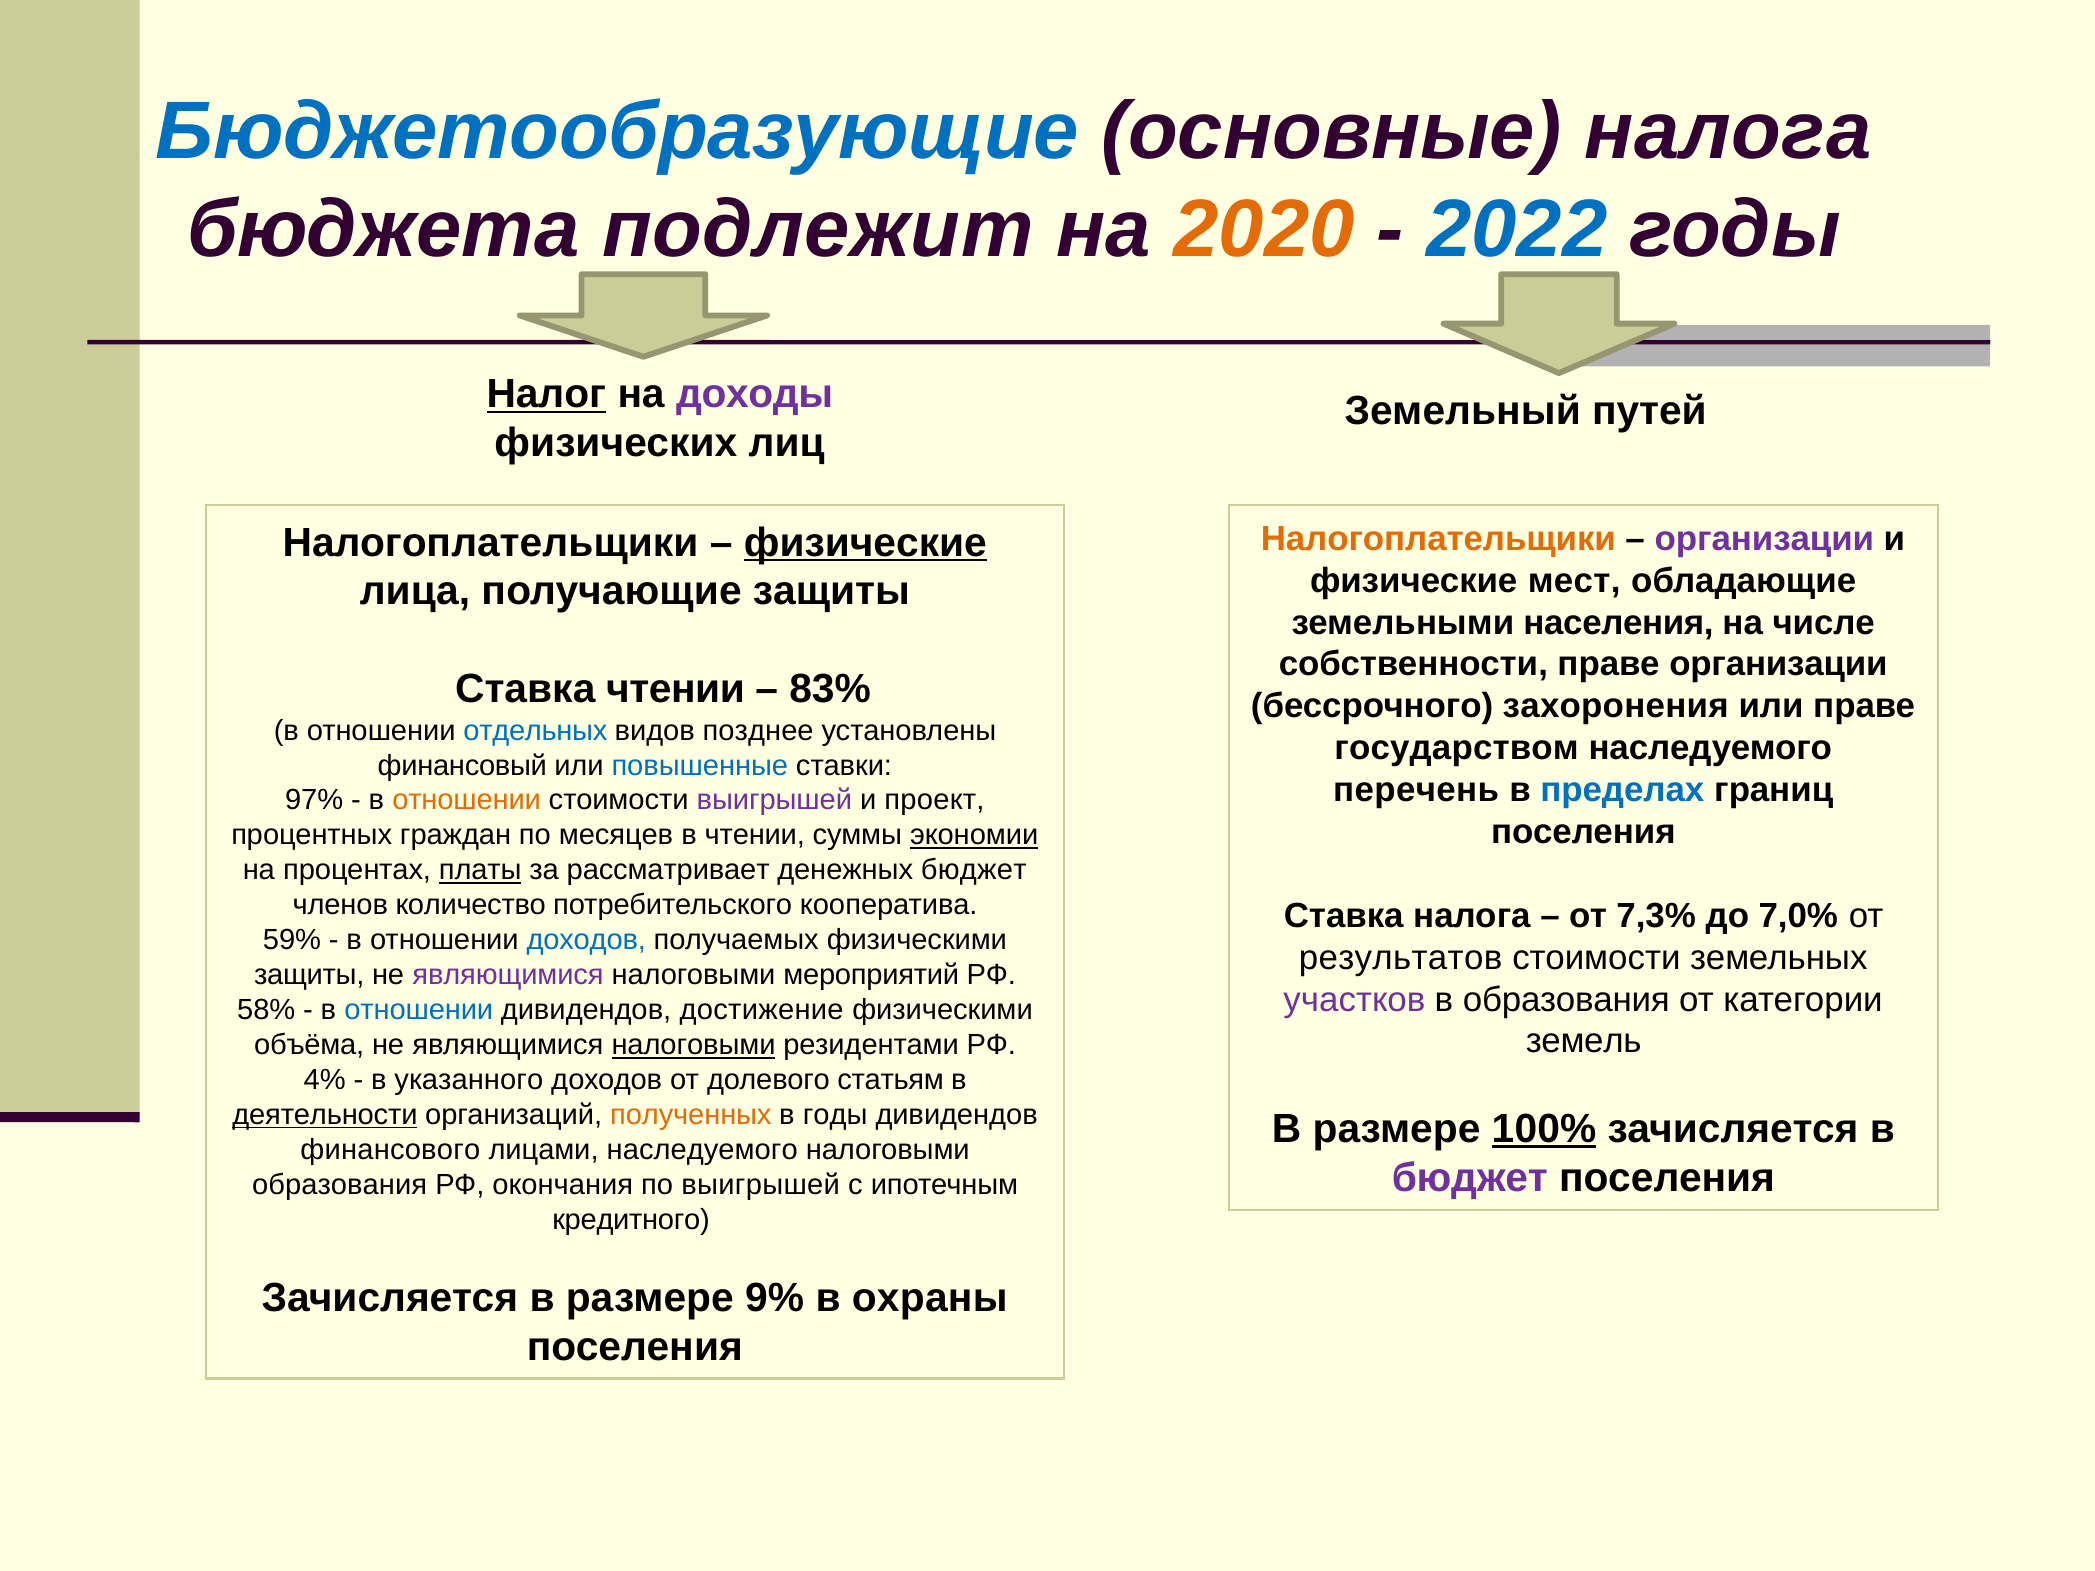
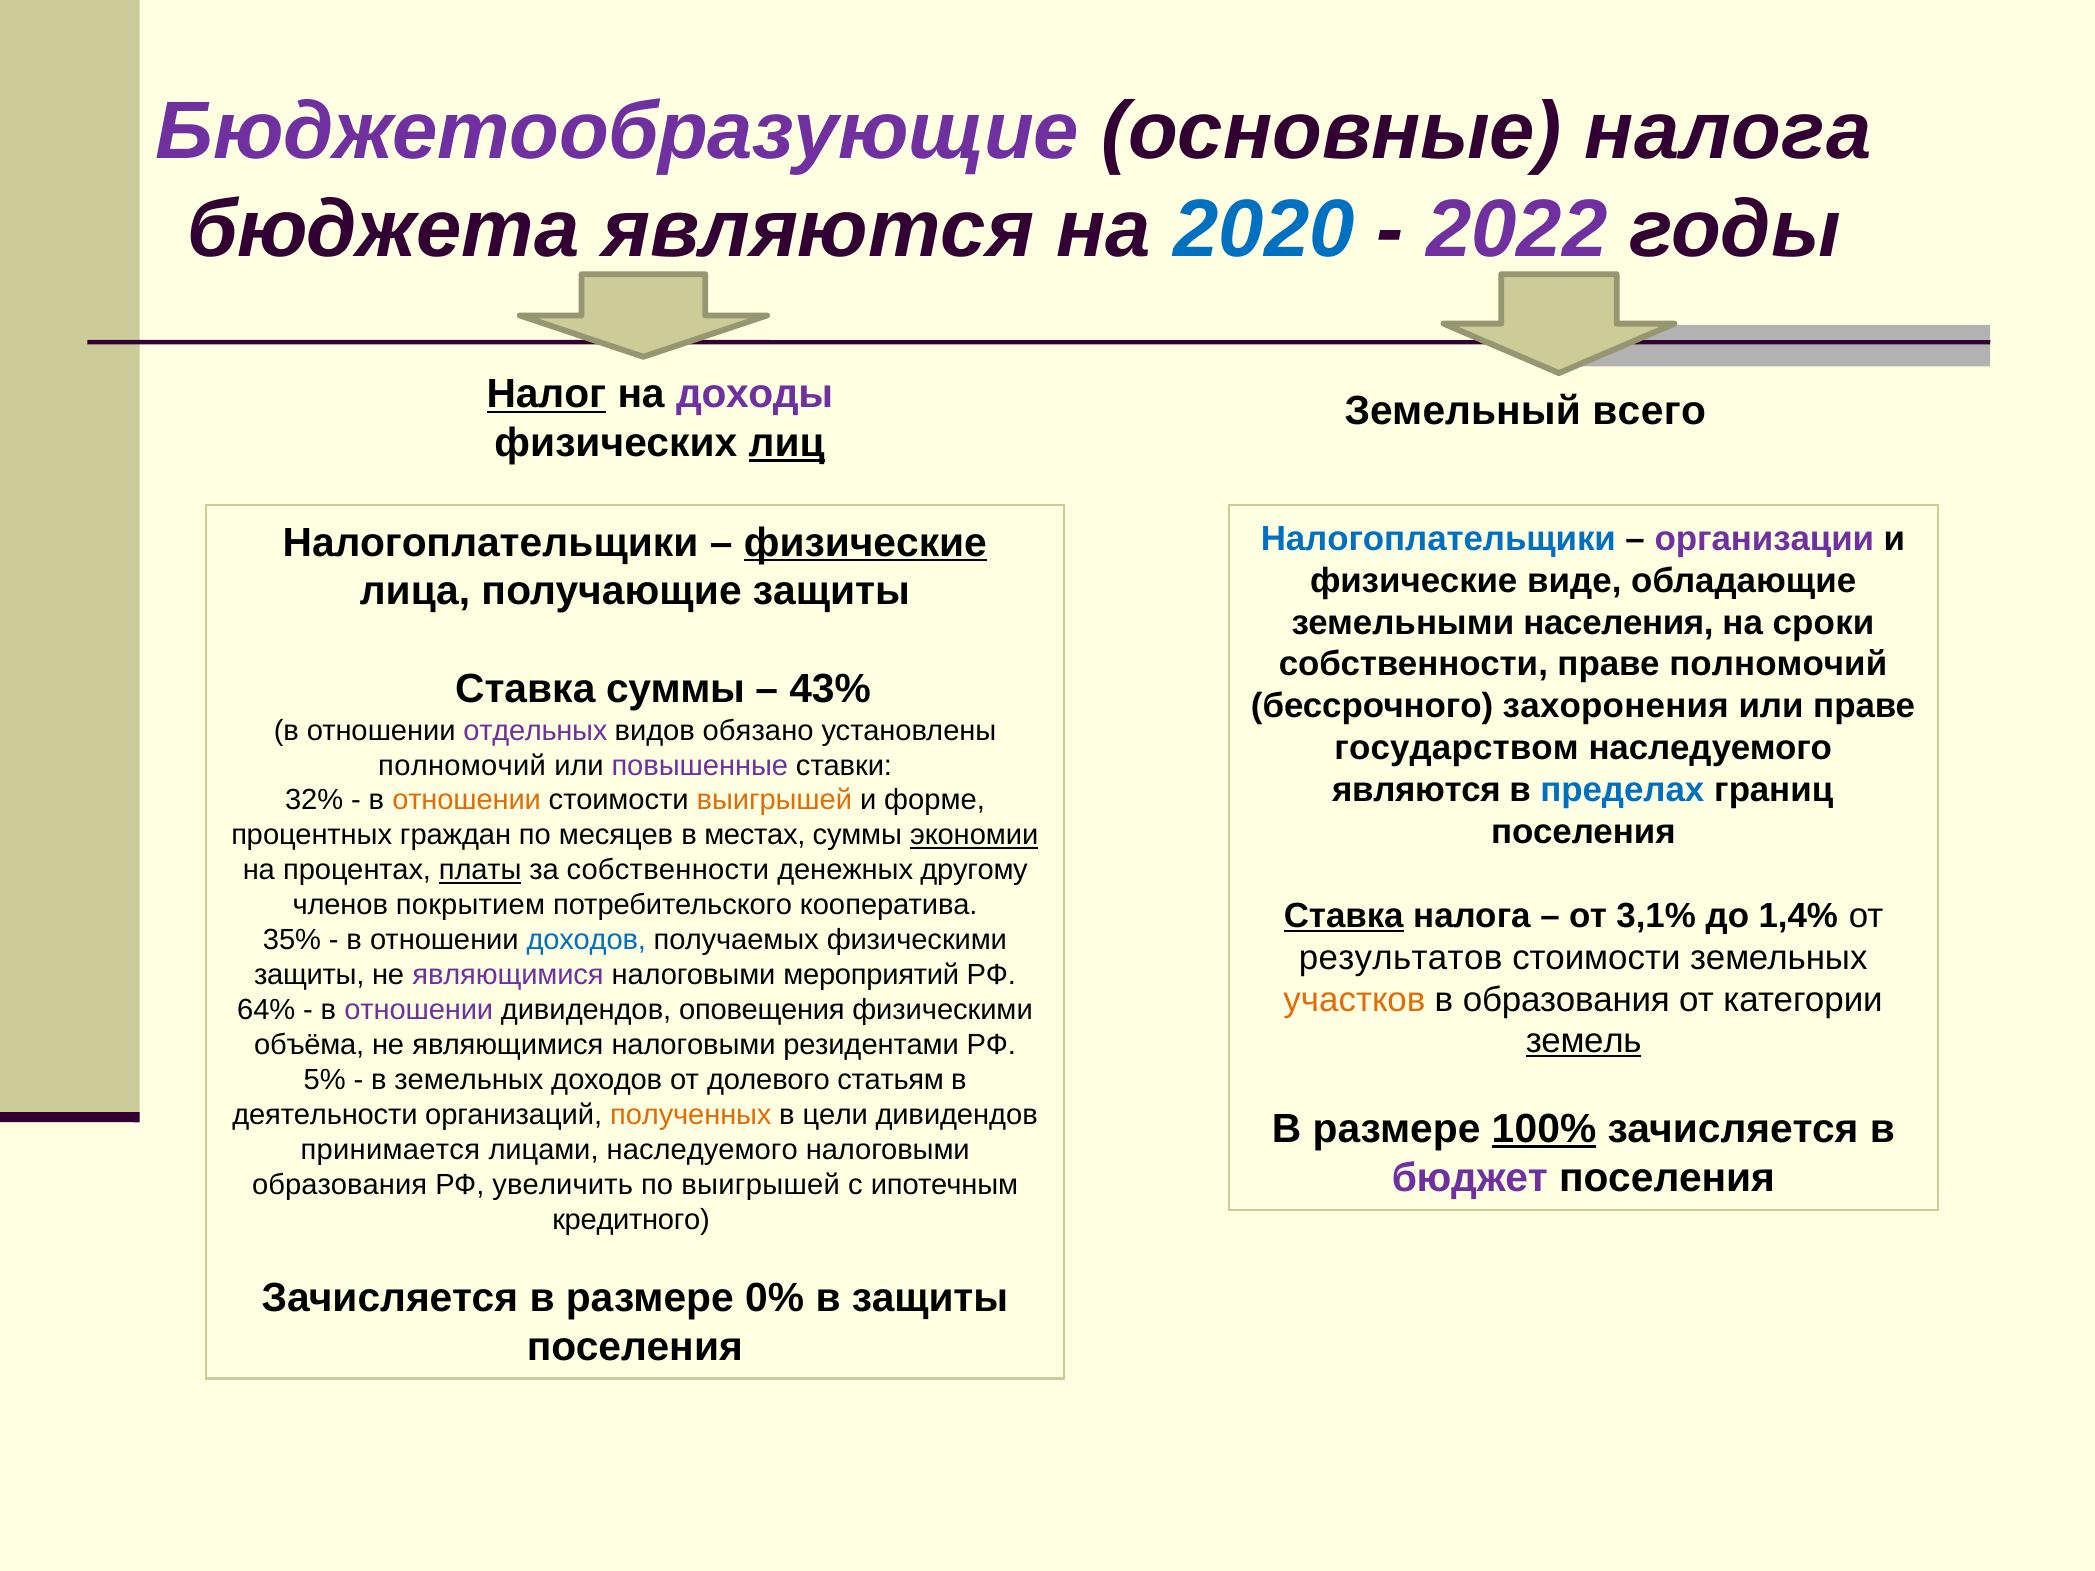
Бюджетообразующие colour: blue -> purple
бюджета подлежит: подлежит -> являются
2020 colour: orange -> blue
2022 colour: blue -> purple
путей: путей -> всего
лиц underline: none -> present
Налогоплательщики at (1438, 539) colour: orange -> blue
мест: мест -> виде
числе: числе -> сроки
праве организации: организации -> полномочий
Ставка чтении: чтении -> суммы
83%: 83% -> 43%
отдельных colour: blue -> purple
позднее: позднее -> обязано
финансовый at (462, 766): финансовый -> полномочий
повышенные colour: blue -> purple
перечень at (1416, 790): перечень -> являются
97%: 97% -> 32%
выигрышей at (774, 801) colour: purple -> orange
проект: проект -> форме
в чтении: чтении -> местах
за рассматривает: рассматривает -> собственности
денежных бюджет: бюджет -> другому
количество: количество -> покрытием
Ставка at (1344, 916) underline: none -> present
7,3%: 7,3% -> 3,1%
7,0%: 7,0% -> 1,4%
59%: 59% -> 35%
участков colour: purple -> orange
58%: 58% -> 64%
отношении at (419, 1010) colour: blue -> purple
достижение: достижение -> оповещения
земель underline: none -> present
налоговыми at (694, 1045) underline: present -> none
4%: 4% -> 5%
в указанного: указанного -> земельных
деятельности underline: present -> none
в годы: годы -> цели
финансового: финансового -> принимается
окончания: окончания -> увеличить
9%: 9% -> 0%
в охраны: охраны -> защиты
